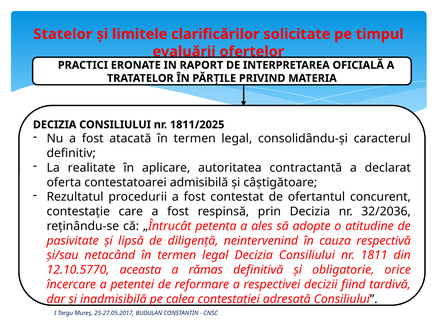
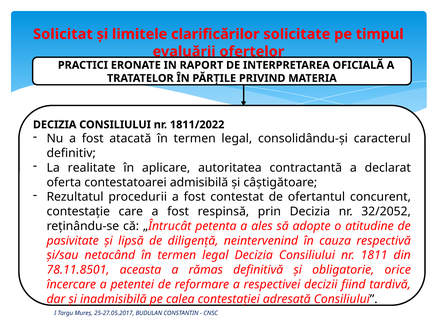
Statelor: Statelor -> Solicitat
1811/2025: 1811/2025 -> 1811/2022
32/2036: 32/2036 -> 32/2052
12.10.5770: 12.10.5770 -> 78.11.8501
